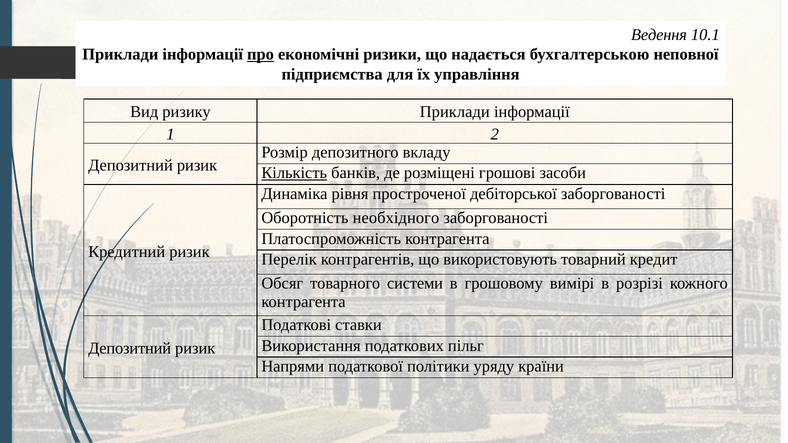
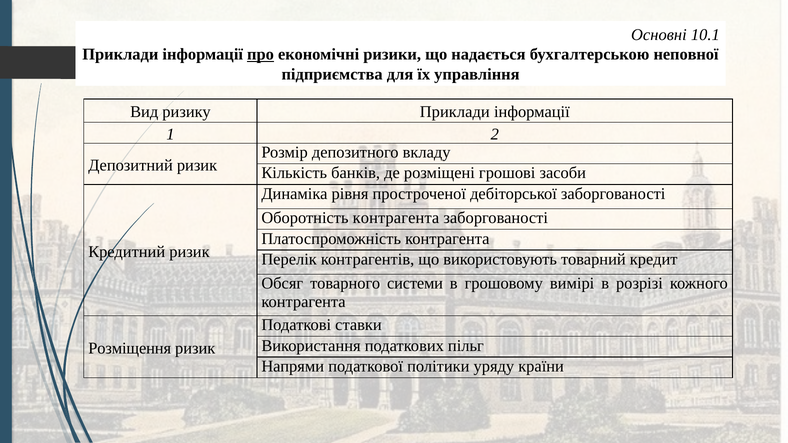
Ведення: Ведення -> Основні
Кількість underline: present -> none
Оборотність необхідного: необхідного -> контрагента
Депозитний at (130, 348): Депозитний -> Розміщення
